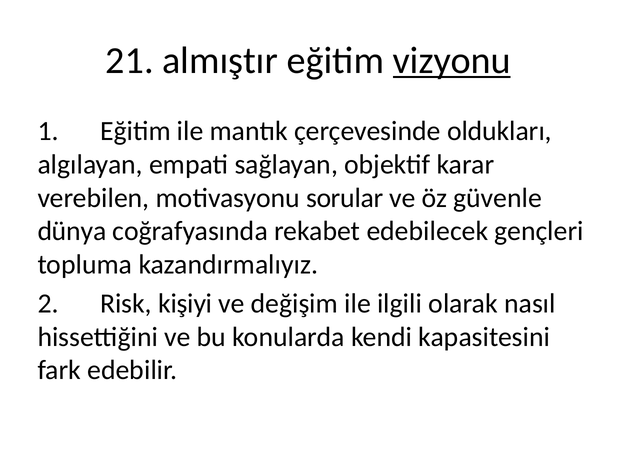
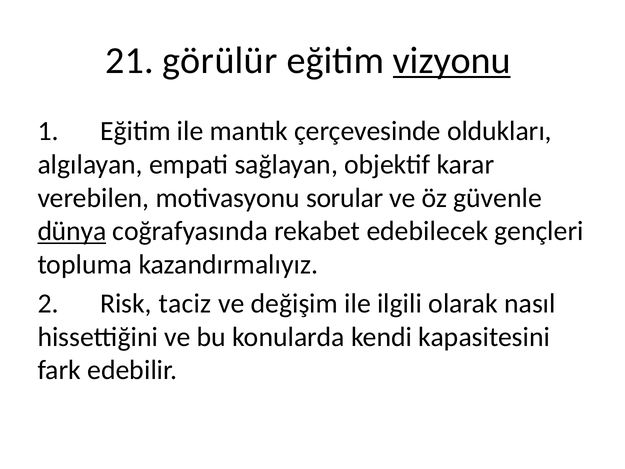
almıştır: almıştır -> görülür
dünya underline: none -> present
kişiyi: kişiyi -> taciz
